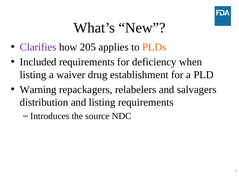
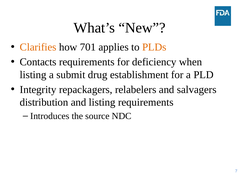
Clarifies colour: purple -> orange
205: 205 -> 701
Included: Included -> Contacts
waiver: waiver -> submit
Warning: Warning -> Integrity
